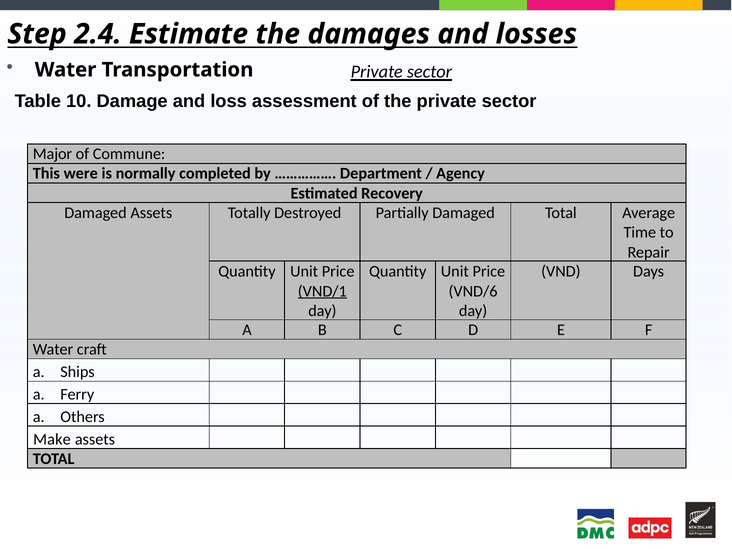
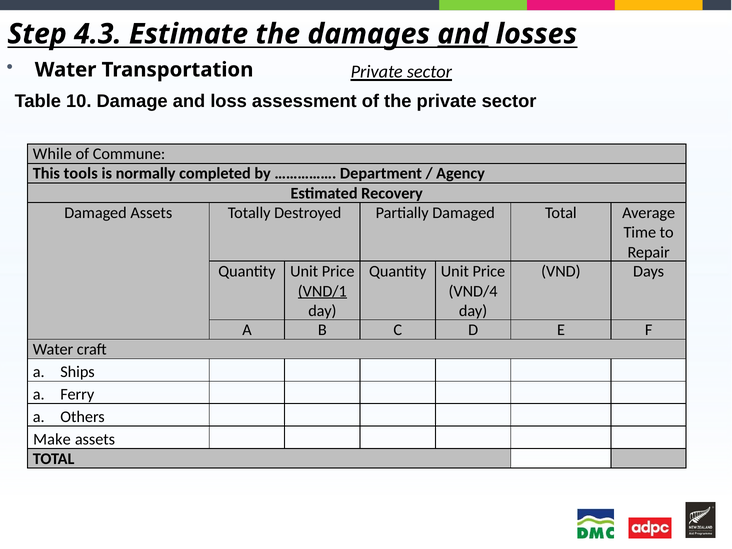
2.4: 2.4 -> 4.3
and at (463, 34) underline: none -> present
Major: Major -> While
were: were -> tools
VND/6: VND/6 -> VND/4
